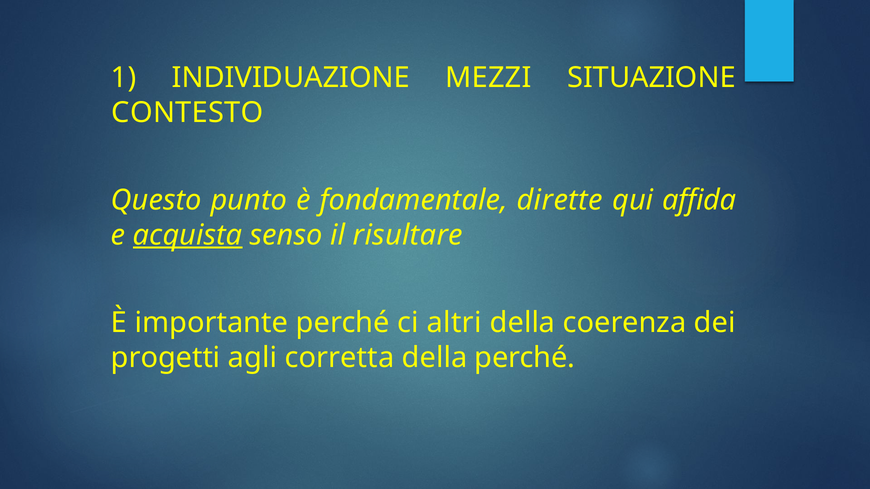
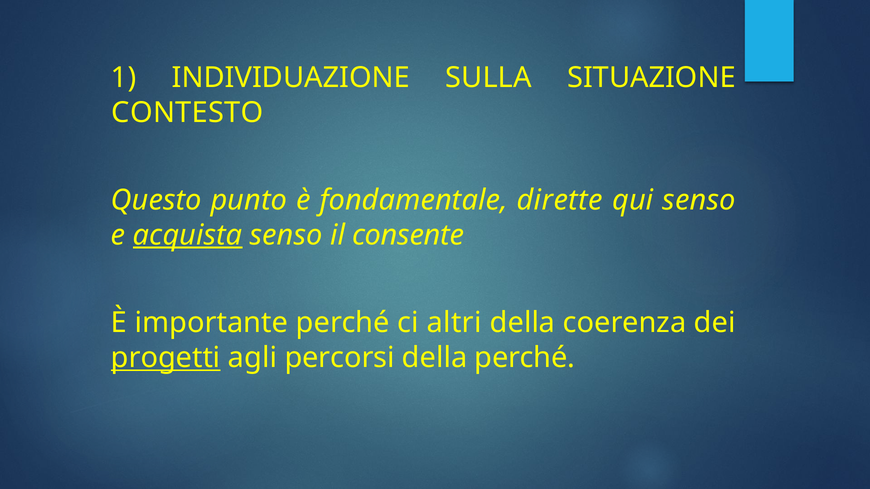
MEZZI: MEZZI -> SULLA
qui affida: affida -> senso
risultare: risultare -> consente
progetti underline: none -> present
corretta: corretta -> percorsi
